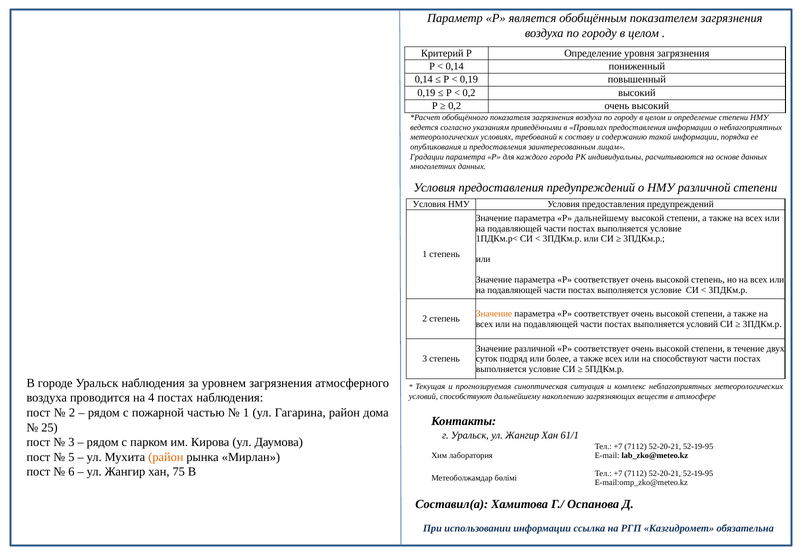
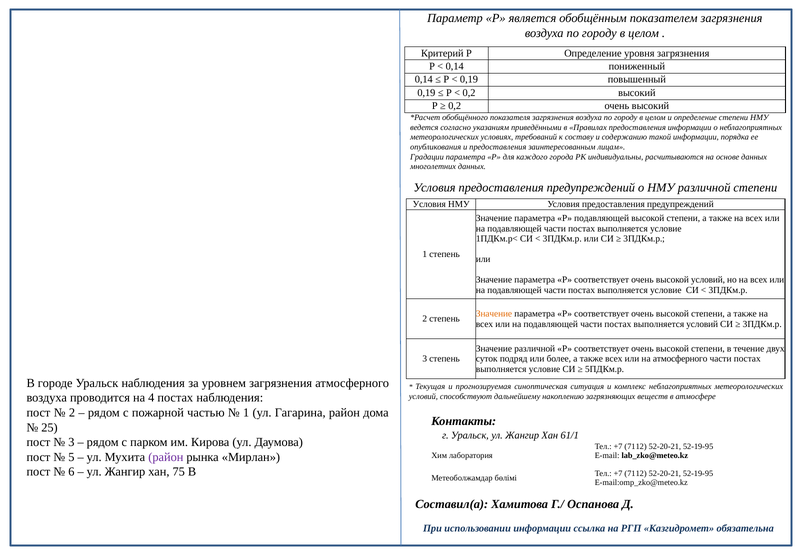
Р дальнейшему: дальнейшему -> подавляющей
высокой степень: степень -> условий
на способствуют: способствуют -> атмосферного
район at (166, 457) colour: orange -> purple
